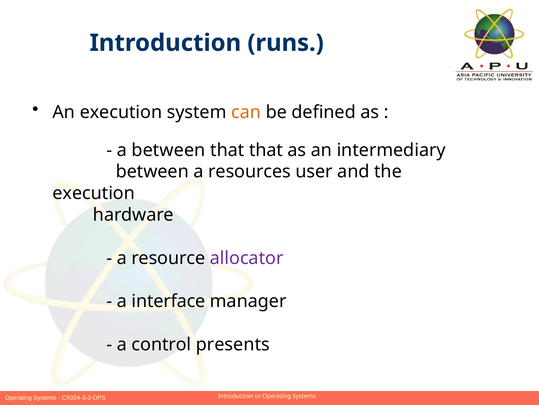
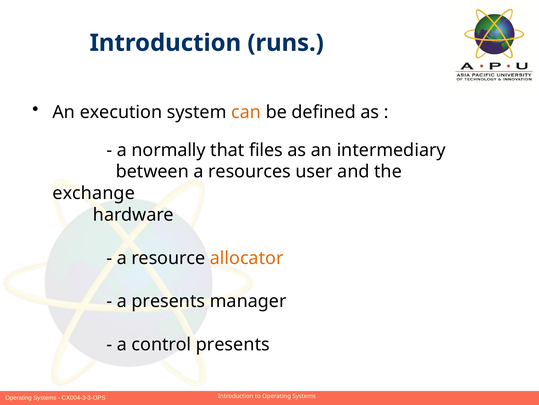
a between: between -> normally
that that: that -> files
execution at (94, 193): execution -> exchange
allocator colour: purple -> orange
a interface: interface -> presents
